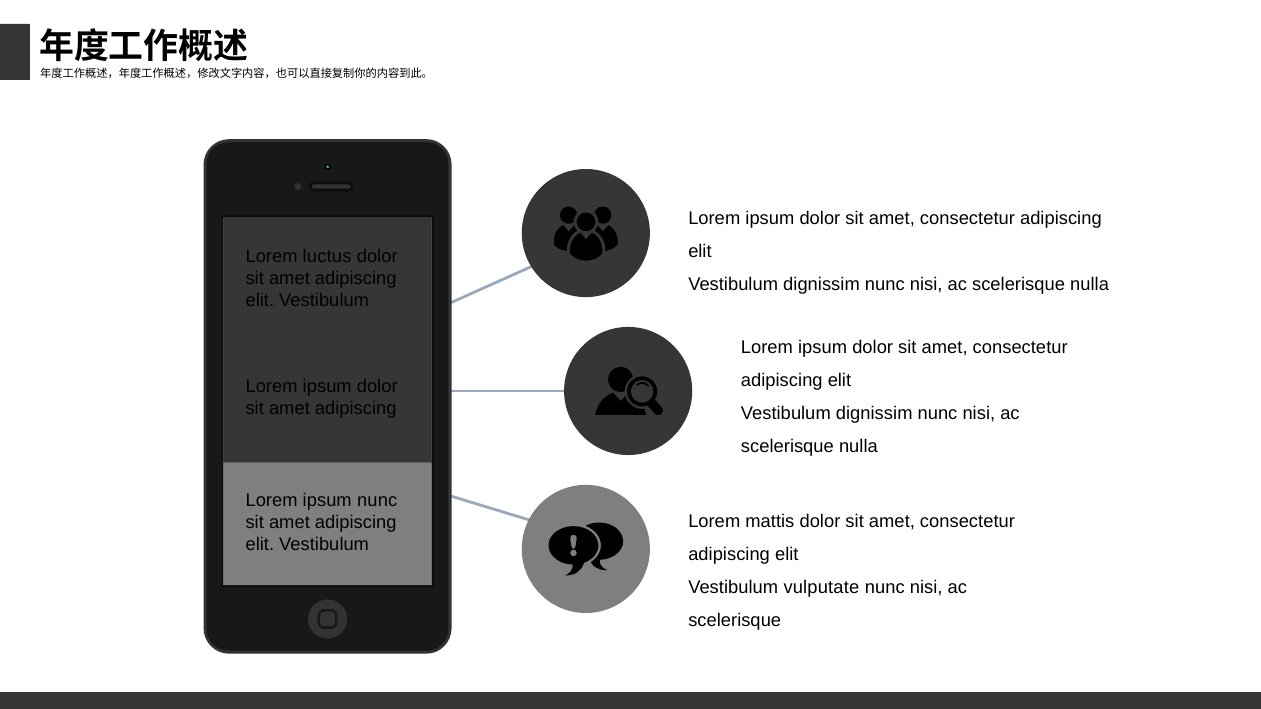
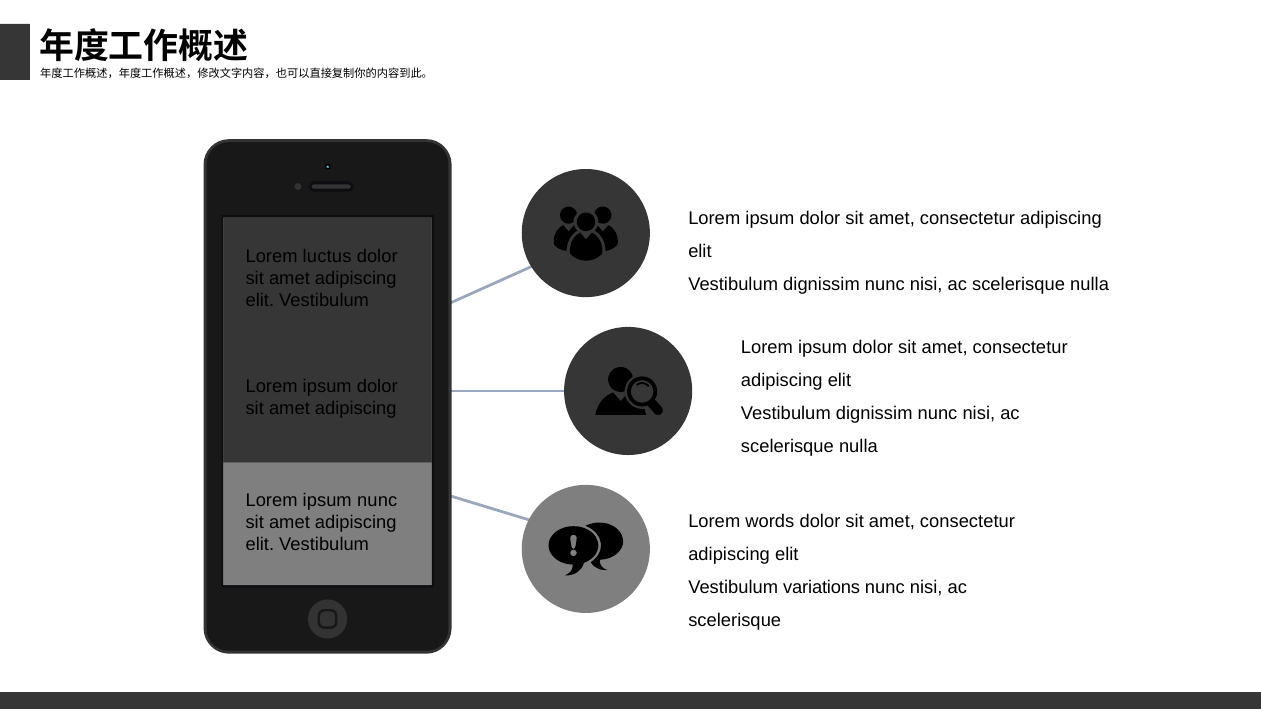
mattis: mattis -> words
vulputate: vulputate -> variations
